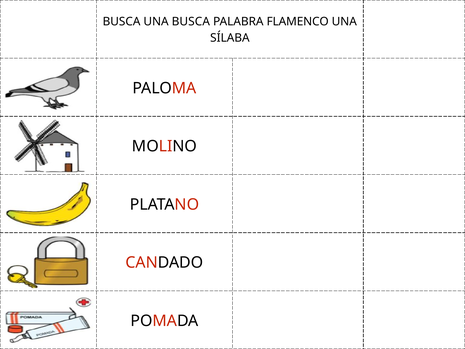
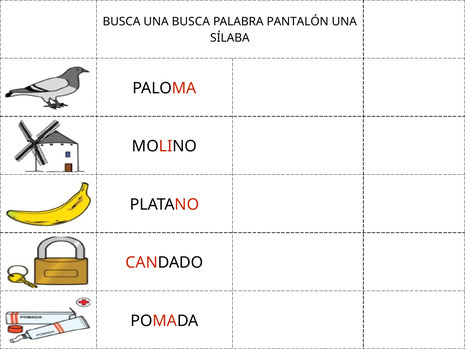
FLAMENCO: FLAMENCO -> PANTALÓN
